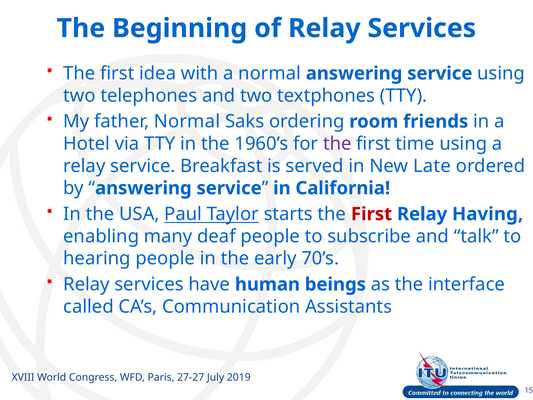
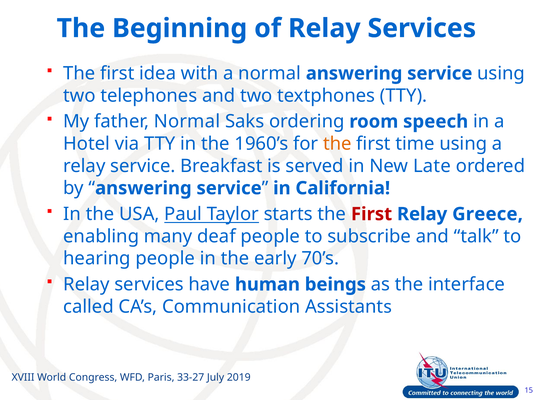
friends: friends -> speech
the at (337, 144) colour: purple -> orange
Having: Having -> Greece
27-27: 27-27 -> 33-27
